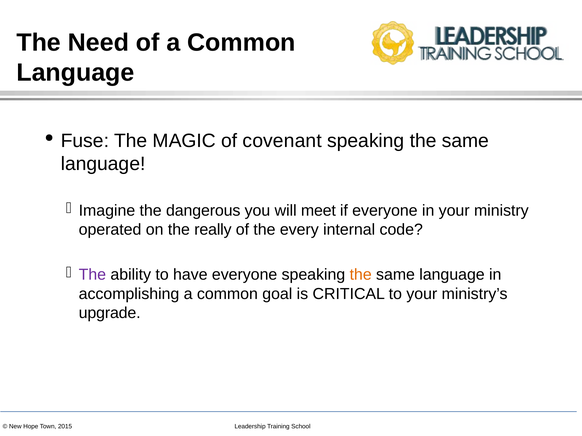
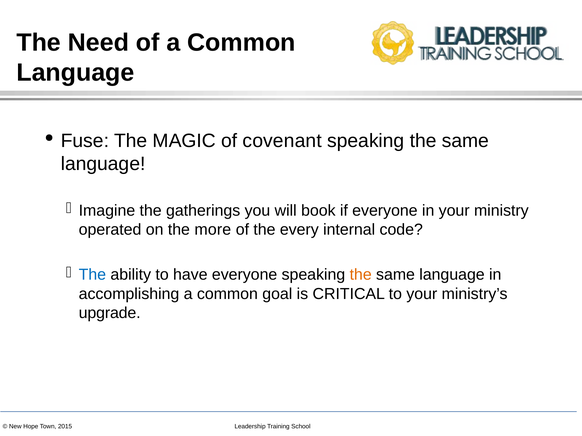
dangerous: dangerous -> gatherings
meet: meet -> book
really: really -> more
The at (92, 275) colour: purple -> blue
